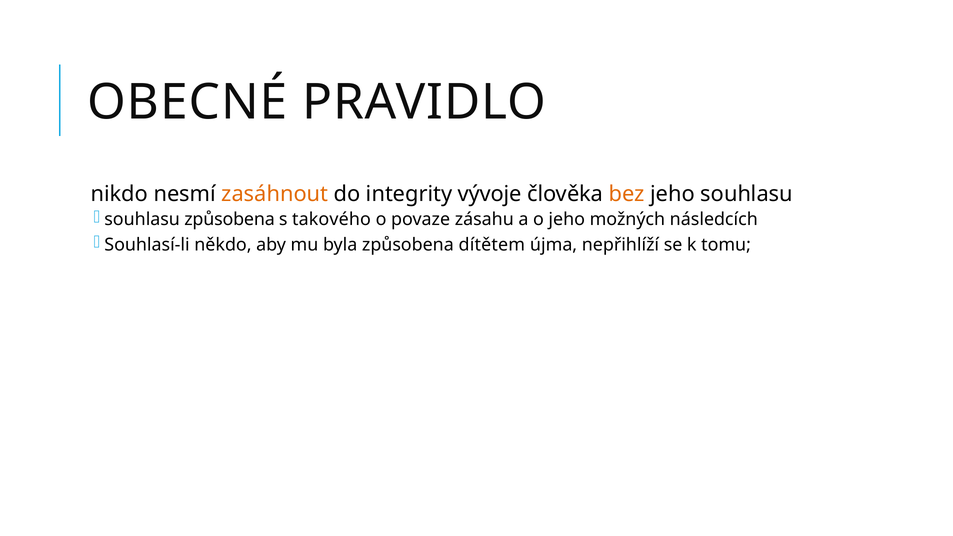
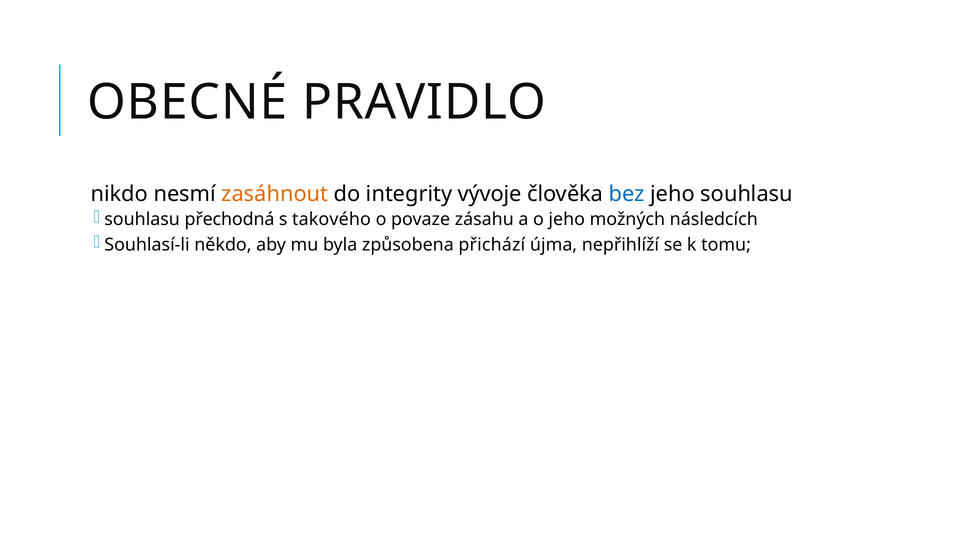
bez colour: orange -> blue
souhlasu způsobena: způsobena -> přechodná
dítětem: dítětem -> přichází
